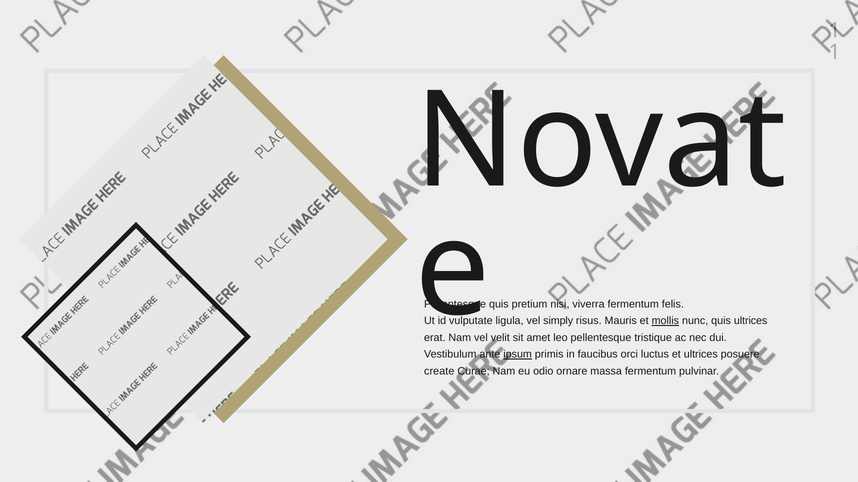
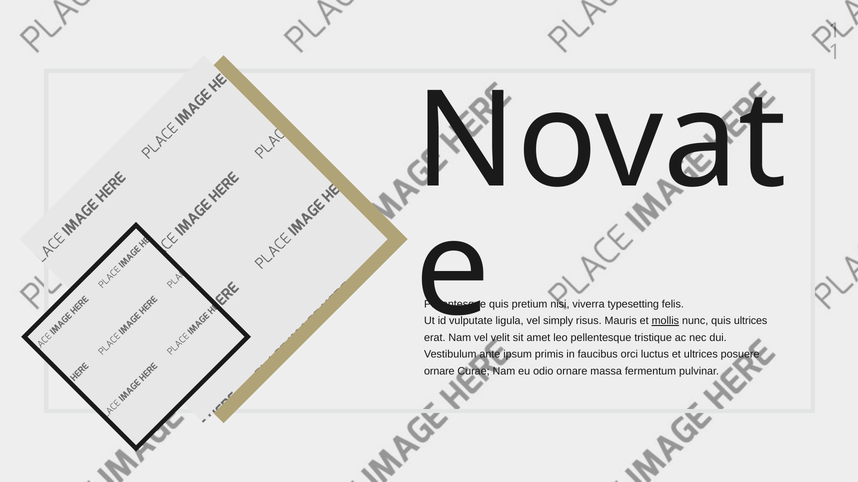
viverra fermentum: fermentum -> typesetting
ipsum underline: present -> none
create at (439, 372): create -> ornare
